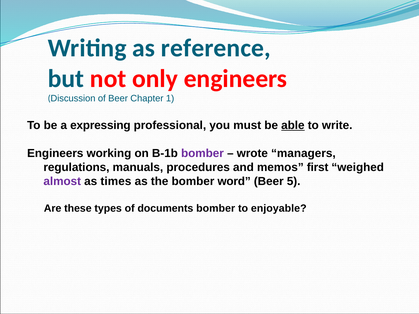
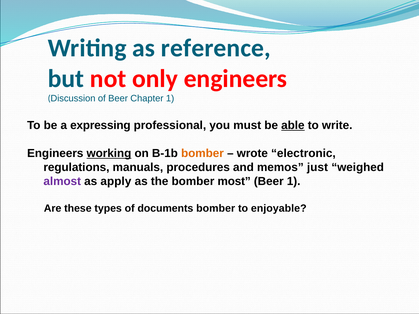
working underline: none -> present
bomber at (202, 153) colour: purple -> orange
managers: managers -> electronic
first: first -> just
times: times -> apply
word: word -> most
Beer 5: 5 -> 1
